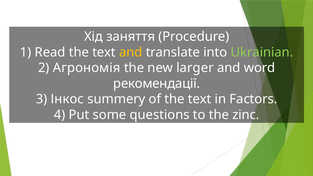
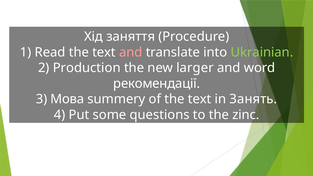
and at (131, 52) colour: yellow -> pink
Агрономія: Агрономія -> Production
Інкос: Інкос -> Мова
Factors: Factors -> Занять
